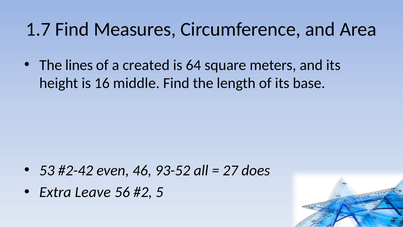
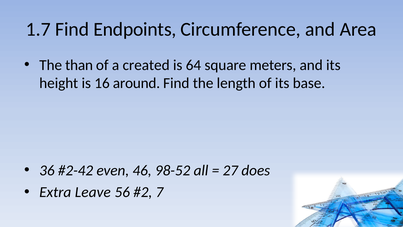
Measures: Measures -> Endpoints
lines: lines -> than
middle: middle -> around
53: 53 -> 36
93-52: 93-52 -> 98-52
5: 5 -> 7
